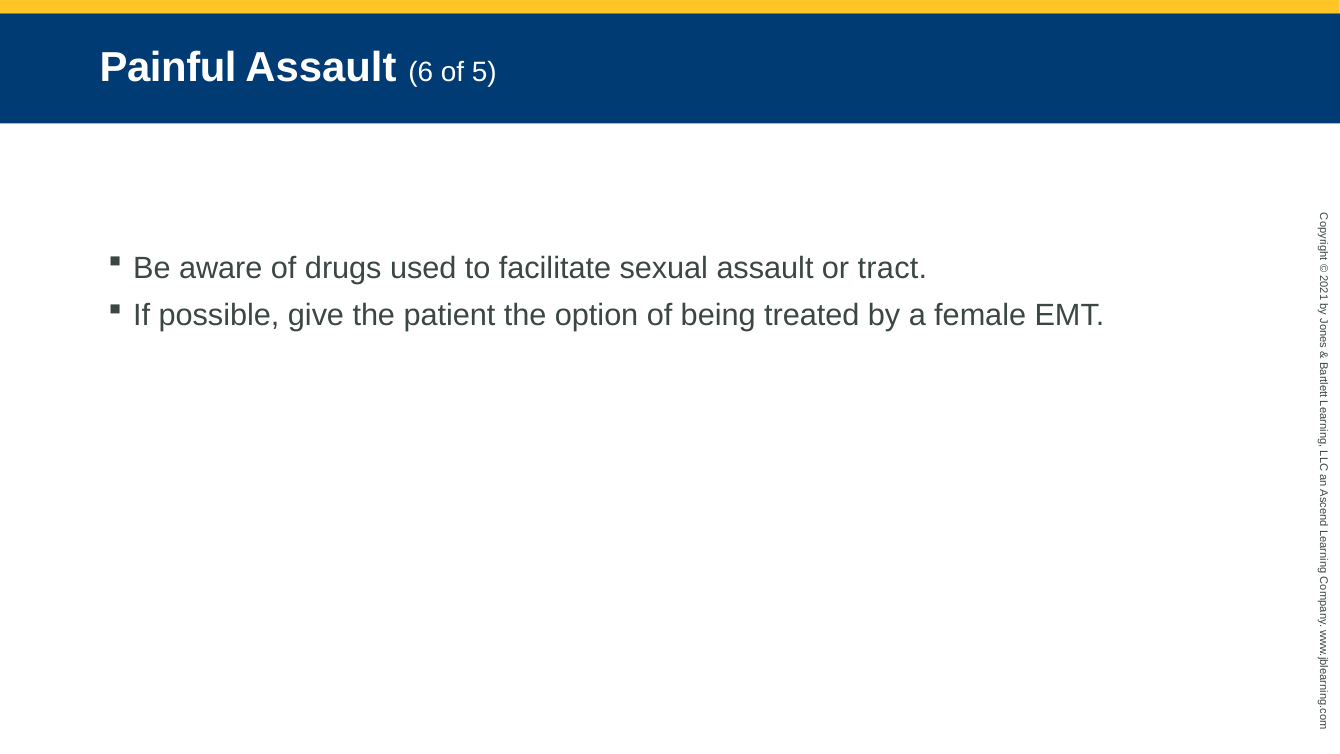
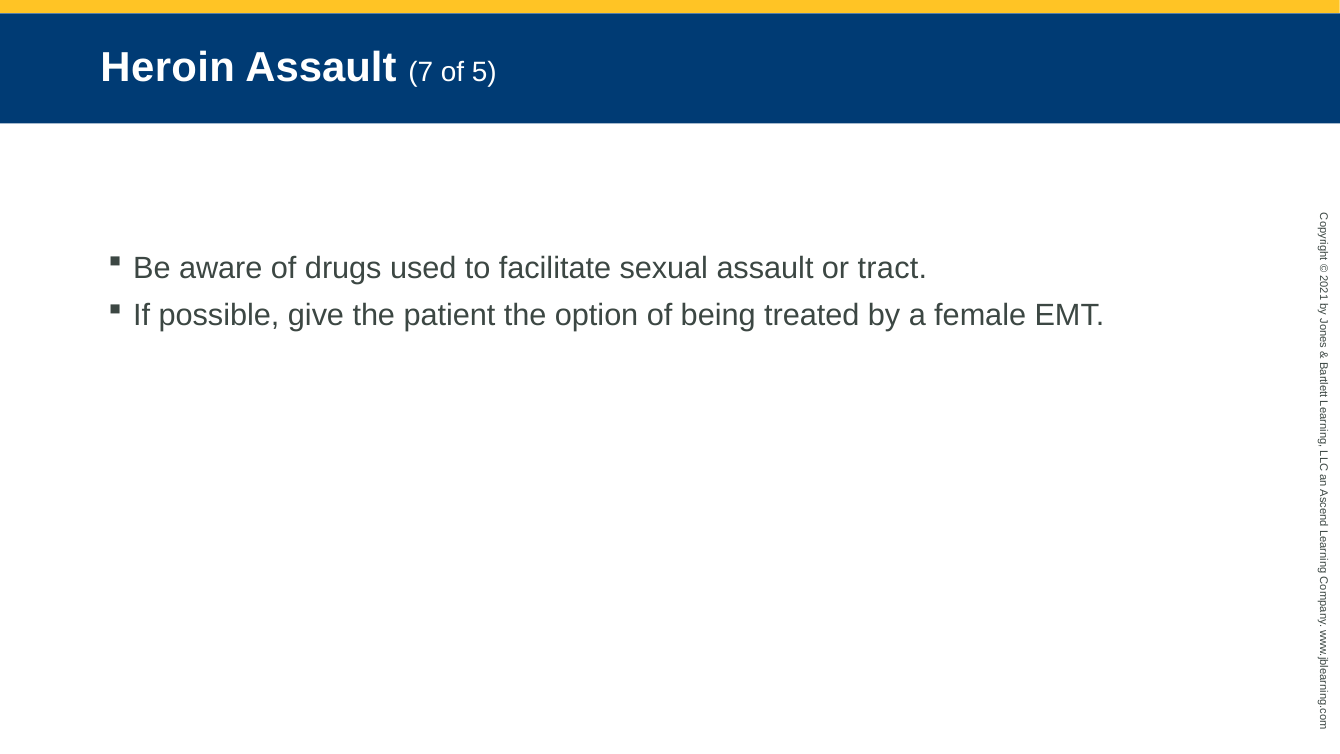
Painful: Painful -> Heroin
6: 6 -> 7
